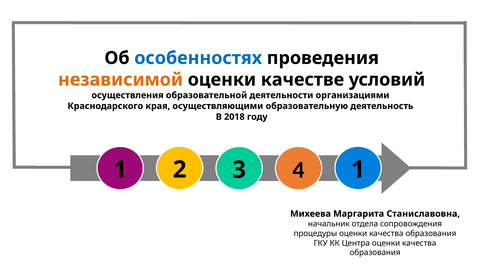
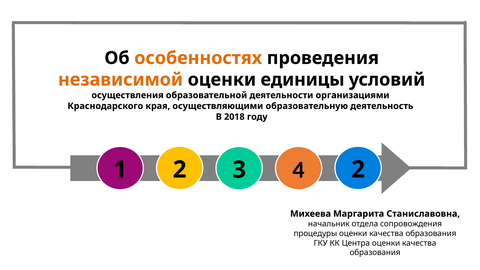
особенностях colour: blue -> orange
качестве: качестве -> единицы
4 1: 1 -> 2
